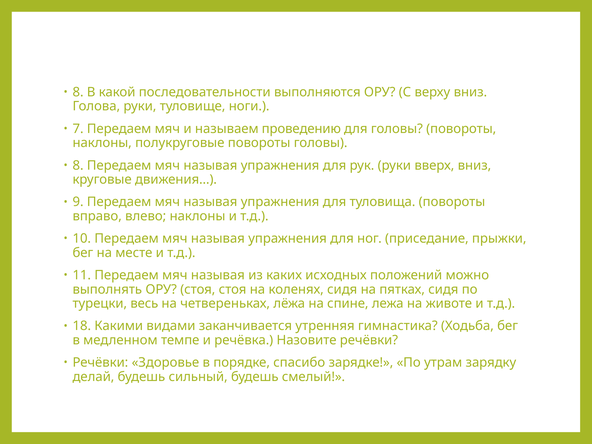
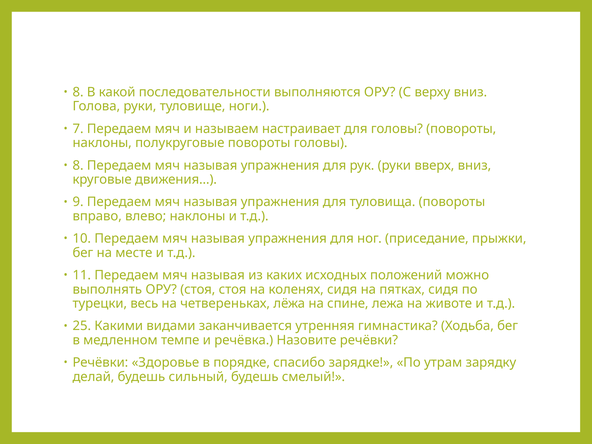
проведению: проведению -> настраивает
18: 18 -> 25
